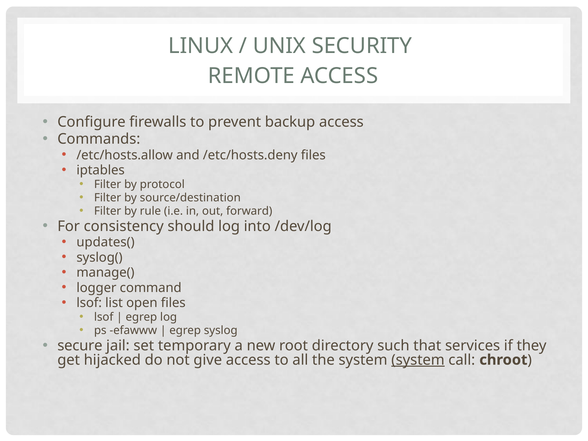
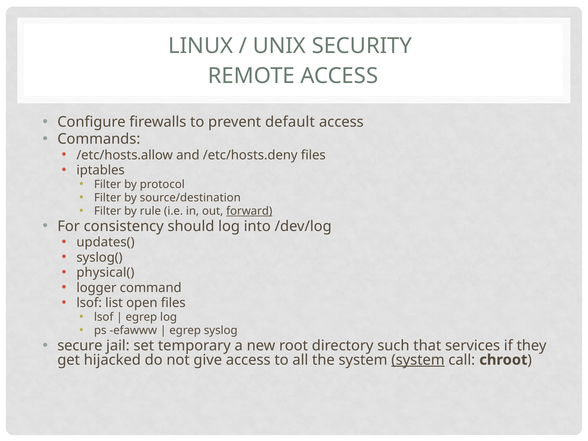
backup: backup -> default
forward underline: none -> present
manage(: manage( -> physical(
